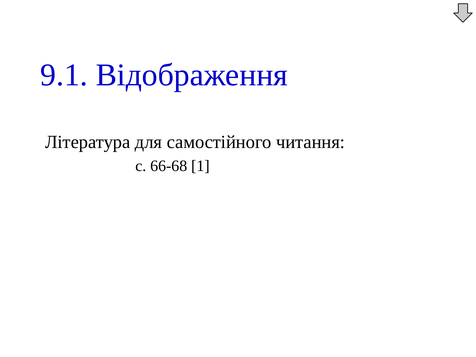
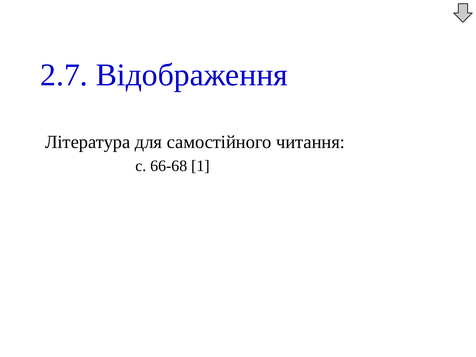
9.1: 9.1 -> 2.7
